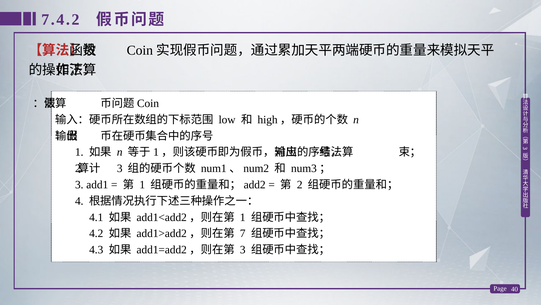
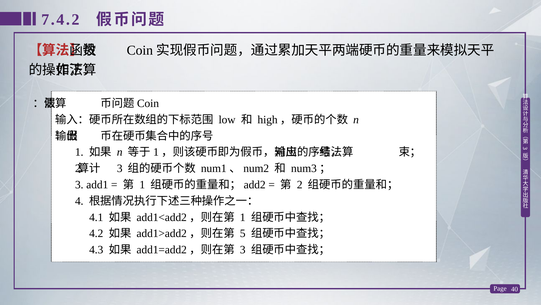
7: 7 -> 5
